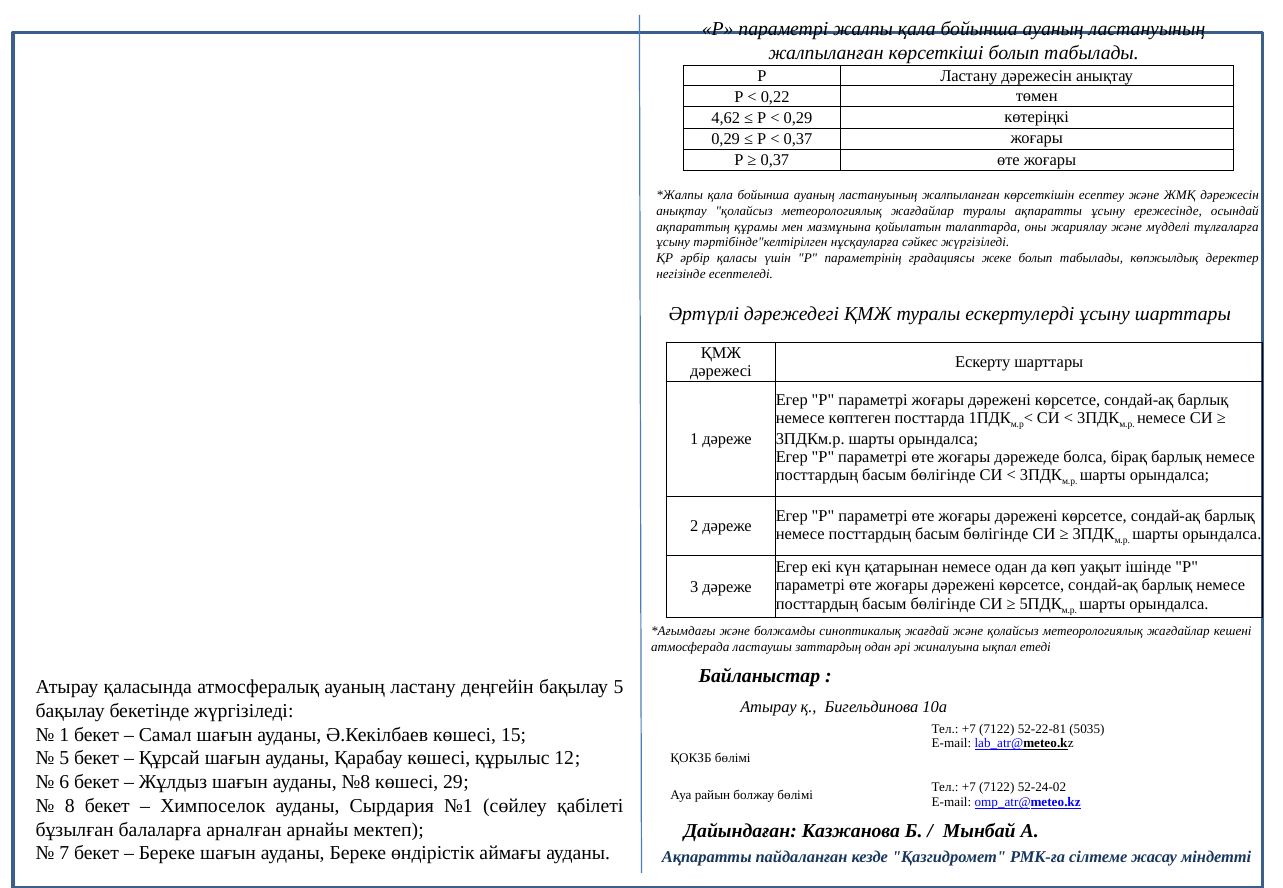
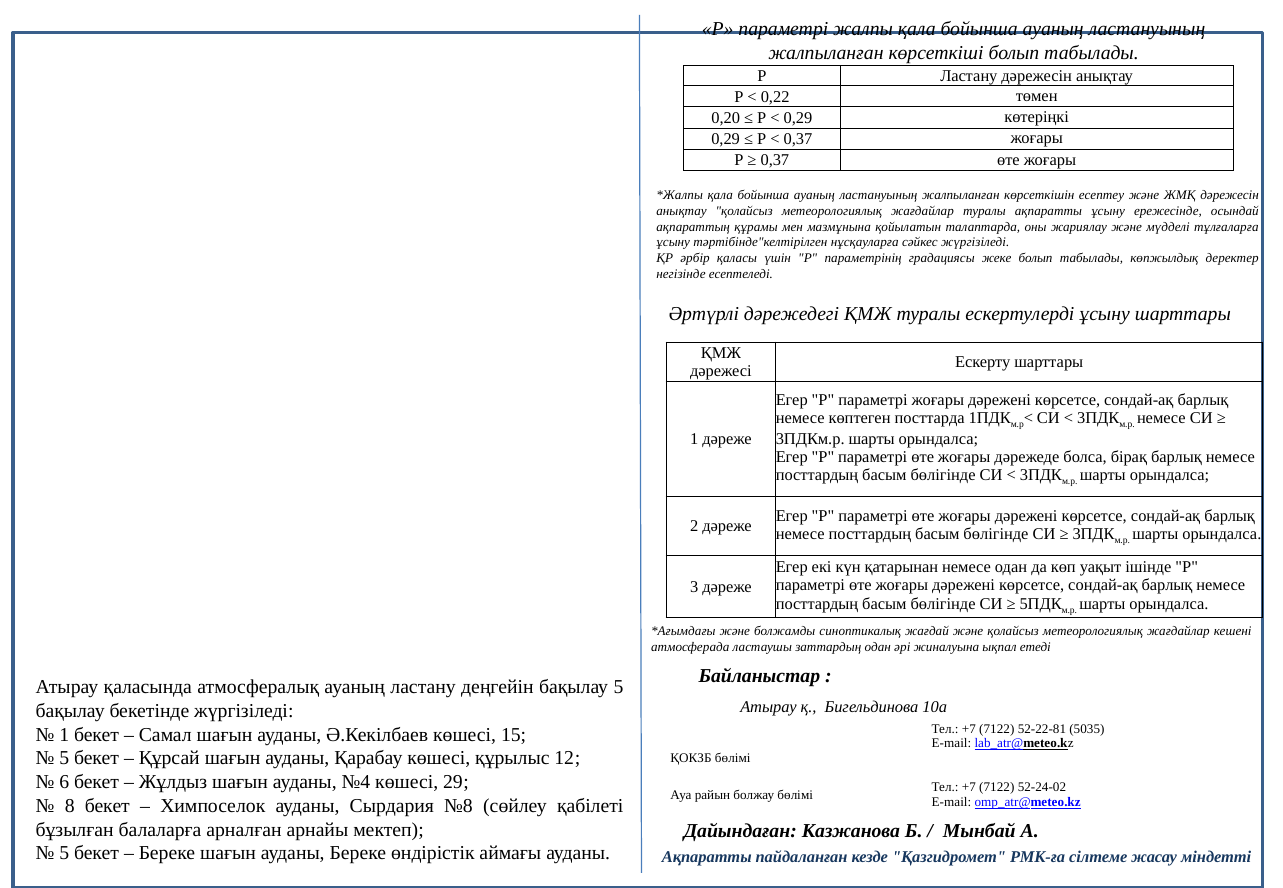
4,62: 4,62 -> 0,20
№8: №8 -> №4
№1: №1 -> №8
7 at (64, 853): 7 -> 5
